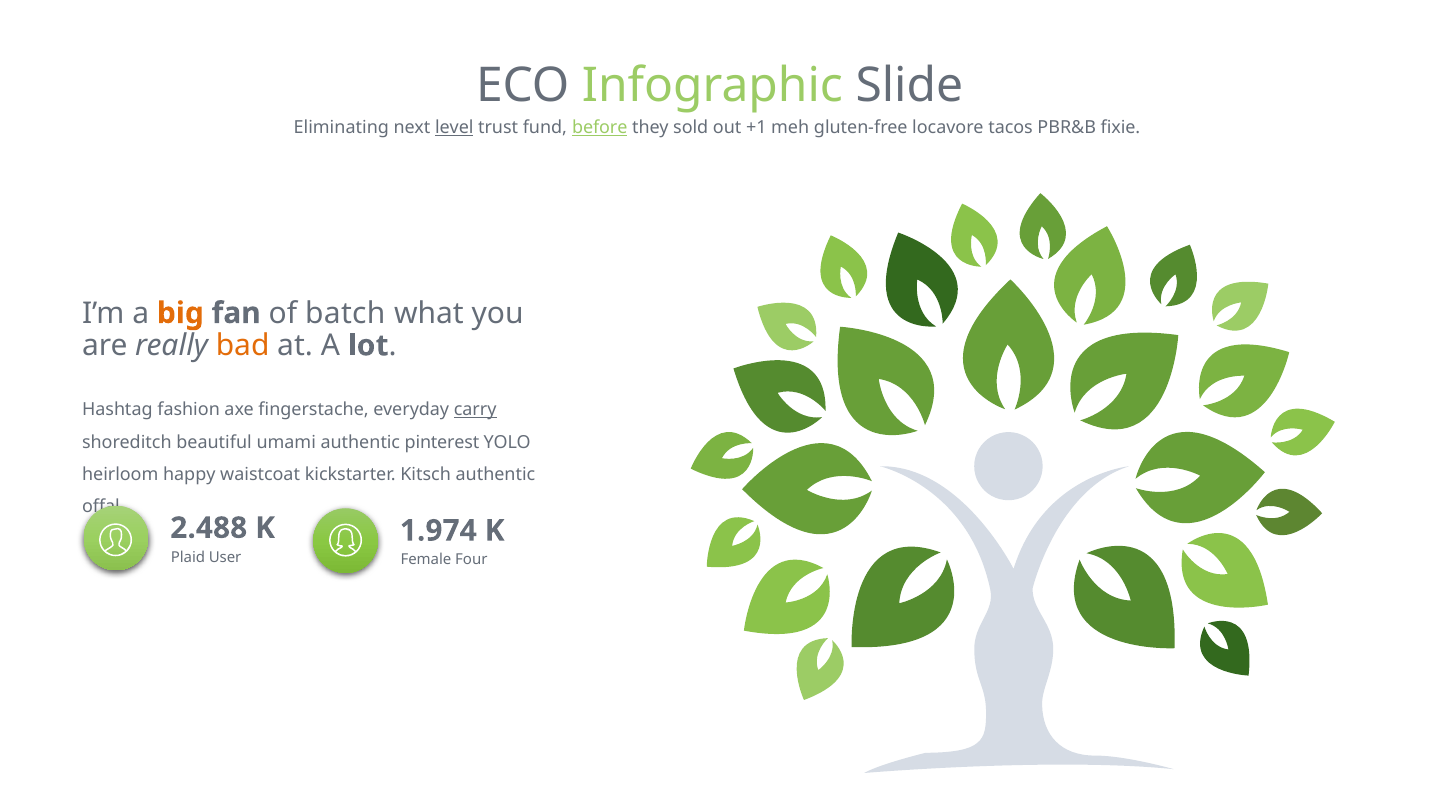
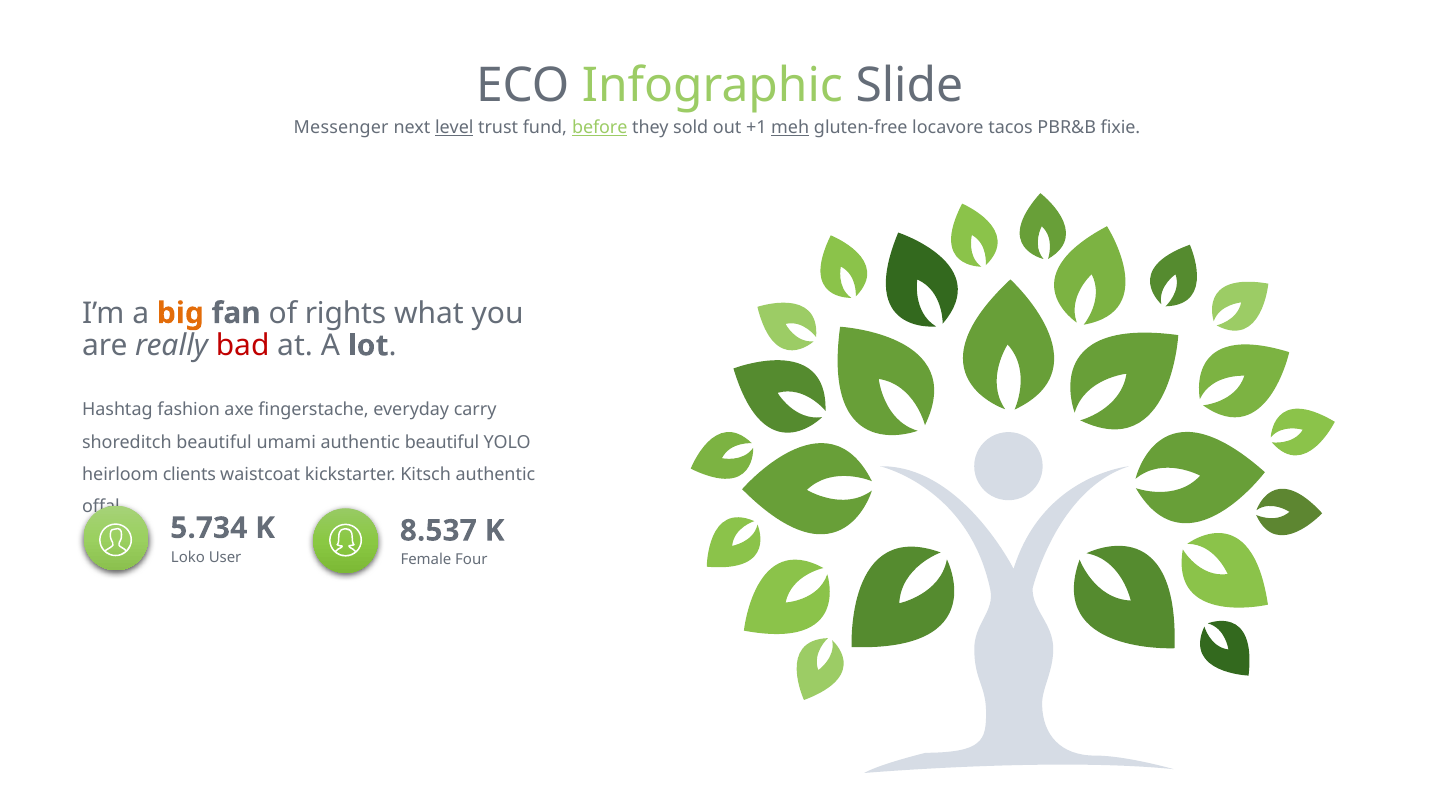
Eliminating: Eliminating -> Messenger
meh underline: none -> present
batch: batch -> rights
bad colour: orange -> red
carry underline: present -> none
authentic pinterest: pinterest -> beautiful
happy: happy -> clients
2.488: 2.488 -> 5.734
1.974: 1.974 -> 8.537
Plaid: Plaid -> Loko
